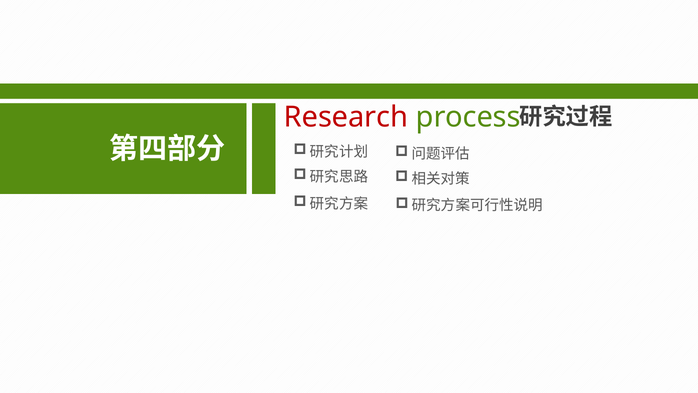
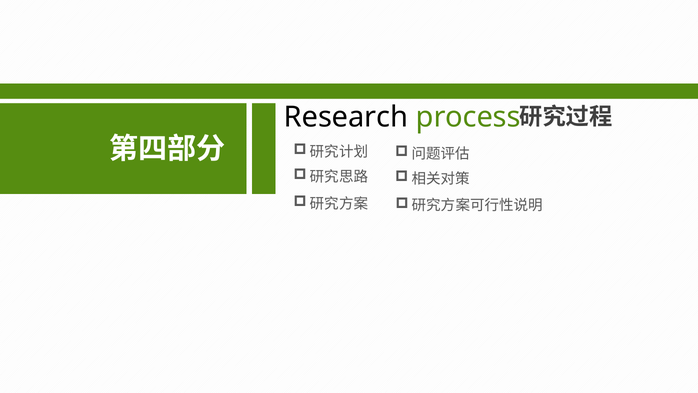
Research colour: red -> black
